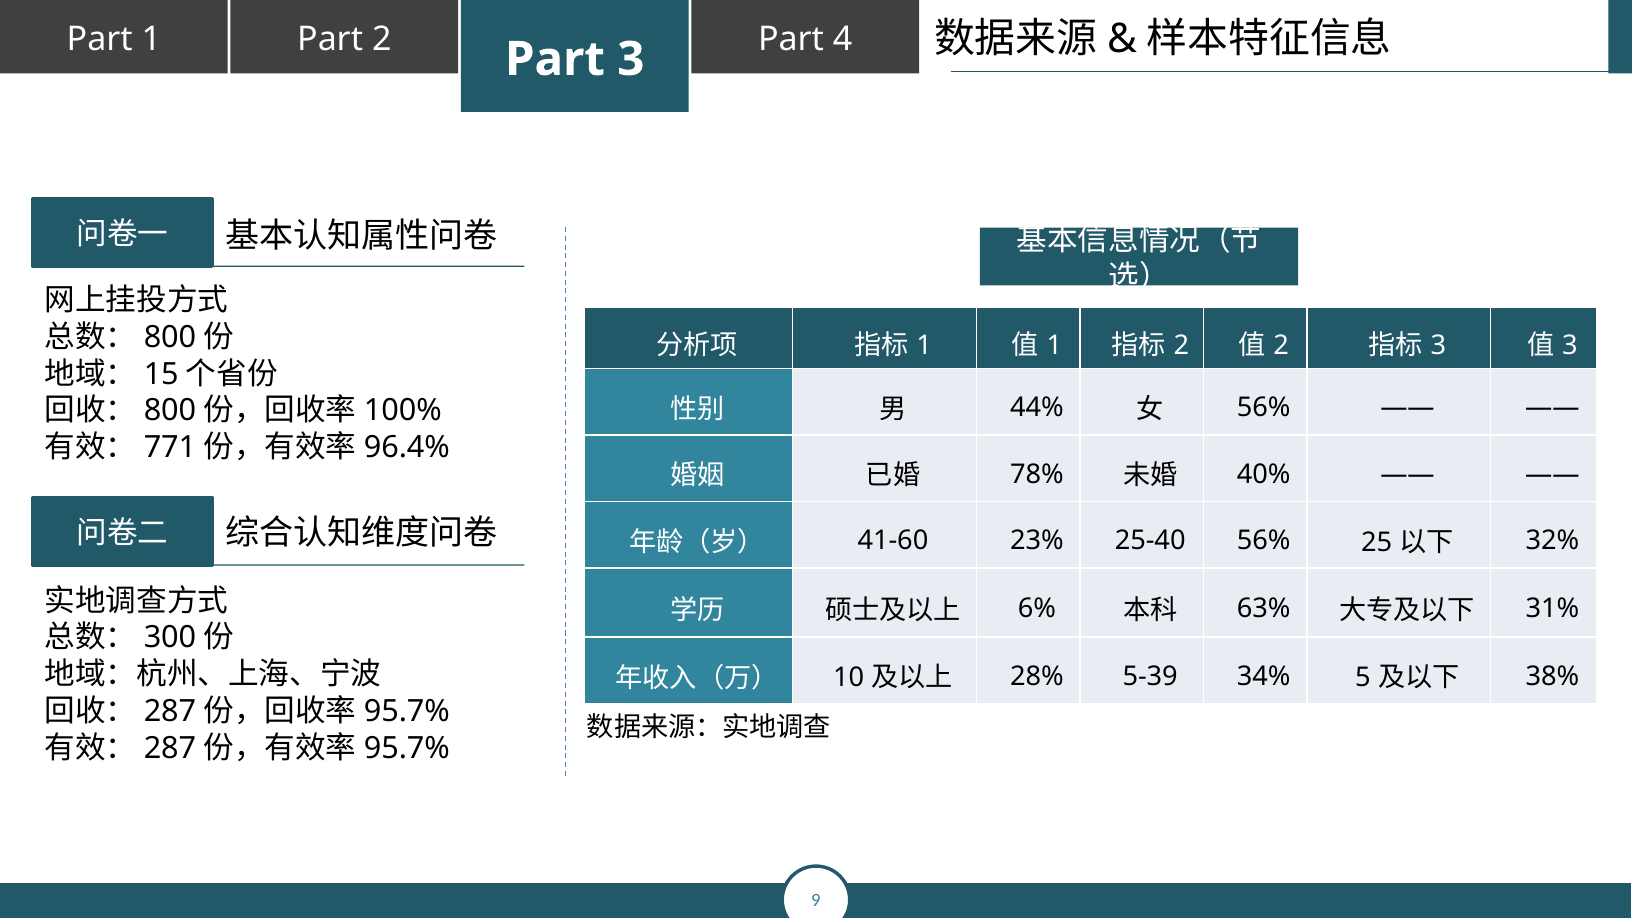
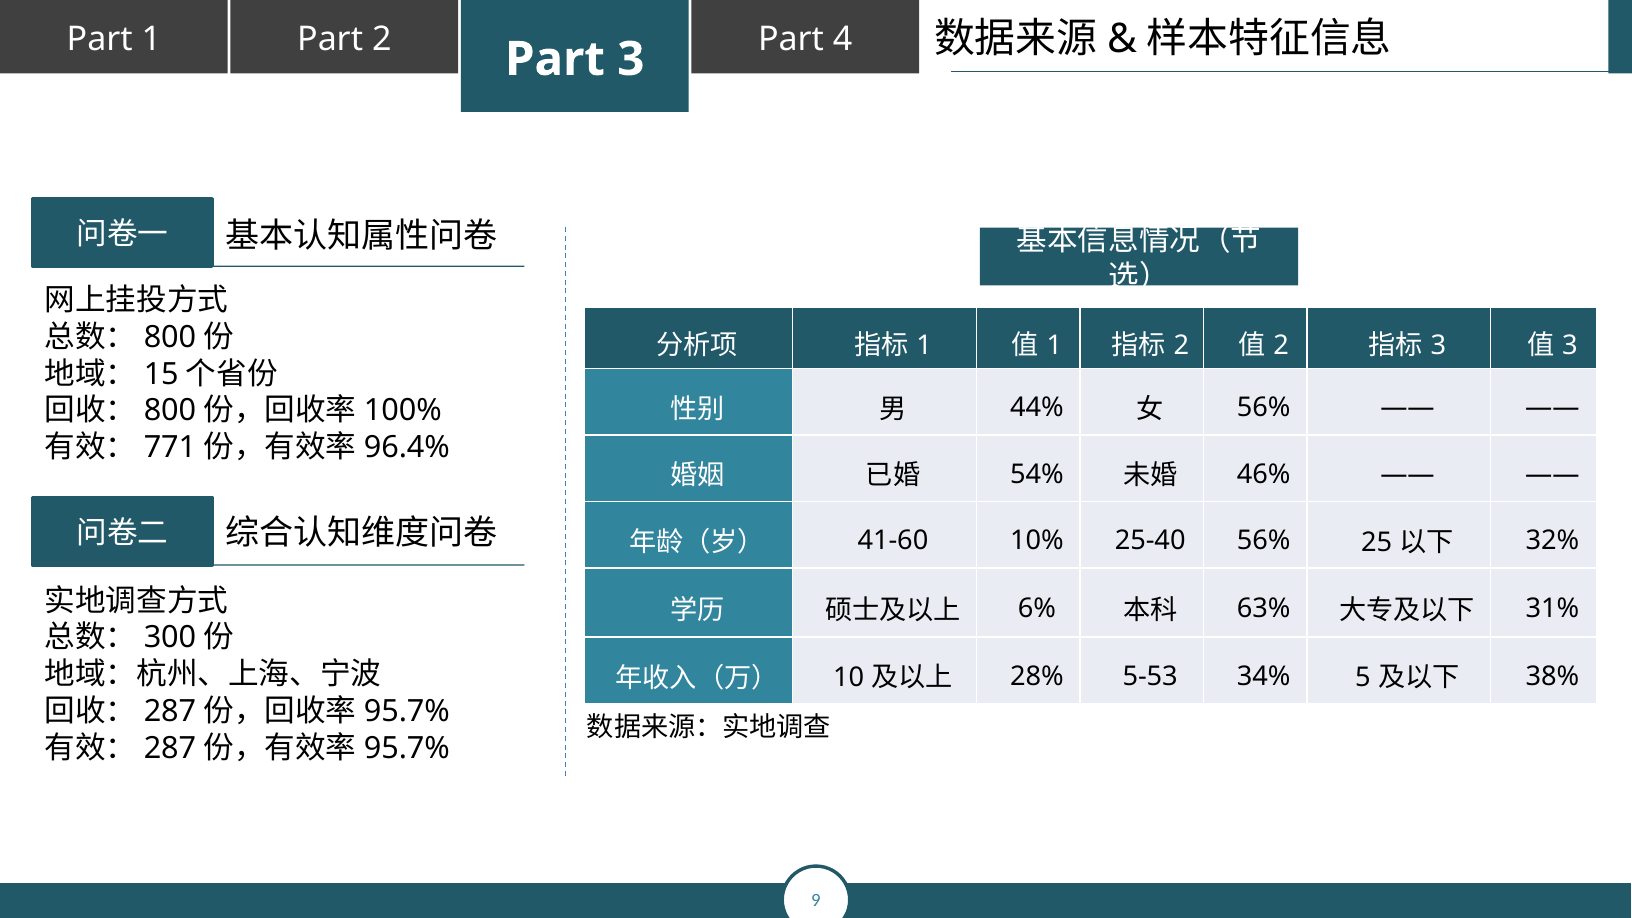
78%: 78% -> 54%
40%: 40% -> 46%
23%: 23% -> 10%
5-39: 5-39 -> 5-53
